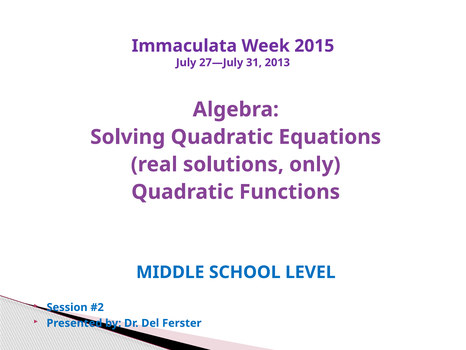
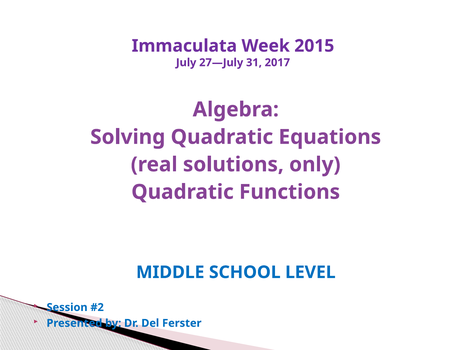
2013: 2013 -> 2017
